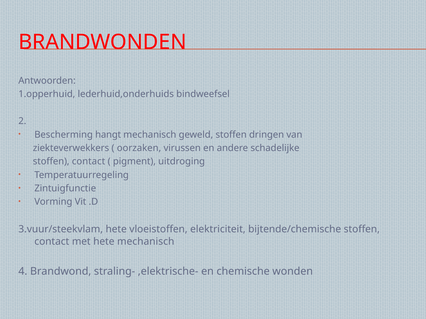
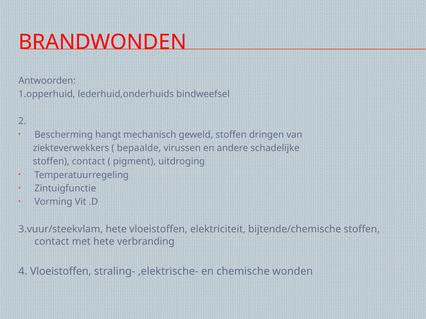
oorzaken: oorzaken -> bepaalde
hete mechanisch: mechanisch -> verbranding
4 Brandwond: Brandwond -> Vloeistoffen
